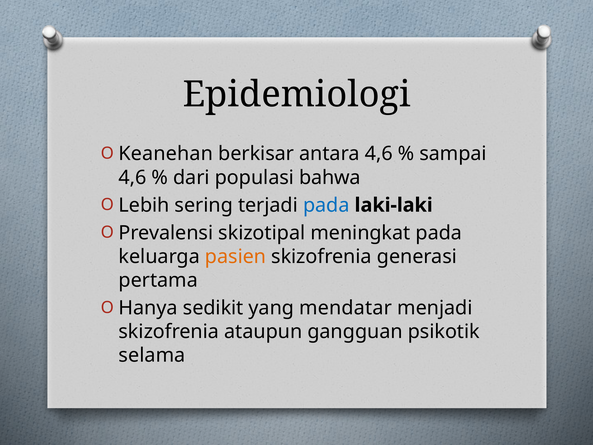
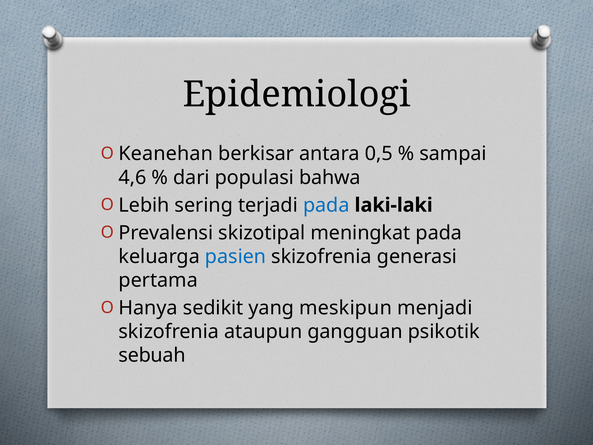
antara 4,6: 4,6 -> 0,5
pasien colour: orange -> blue
mendatar: mendatar -> meskipun
selama: selama -> sebuah
